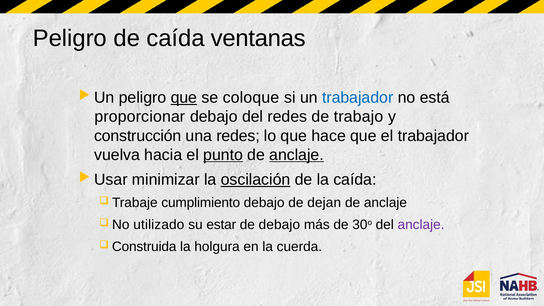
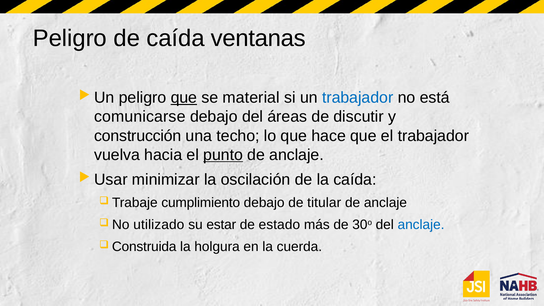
coloque: coloque -> material
proporcionar: proporcionar -> comunicarse
del redes: redes -> áreas
trabajo: trabajo -> discutir
una redes: redes -> techo
anclaje at (297, 155) underline: present -> none
oscilación underline: present -> none
dejan: dejan -> titular
de debajo: debajo -> estado
anclaje at (421, 225) colour: purple -> blue
